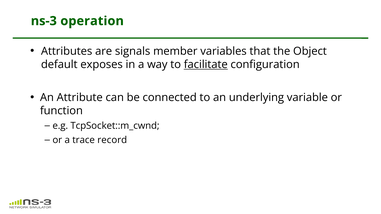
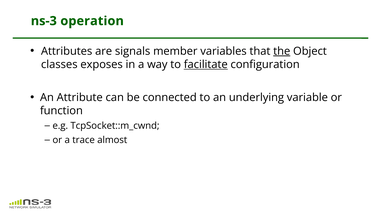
the underline: none -> present
default: default -> classes
record: record -> almost
